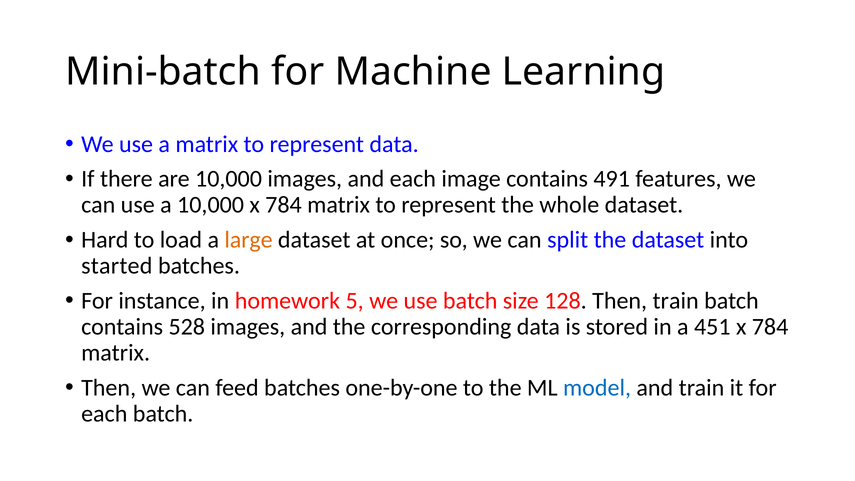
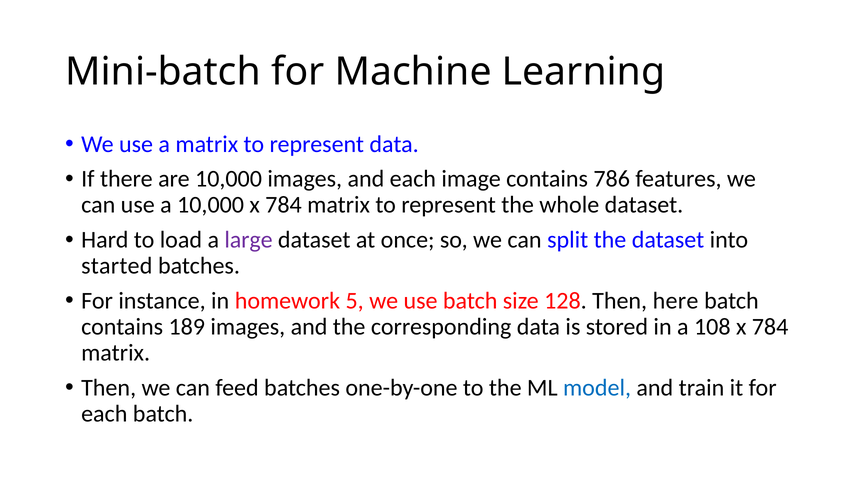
491: 491 -> 786
large colour: orange -> purple
Then train: train -> here
528: 528 -> 189
451: 451 -> 108
